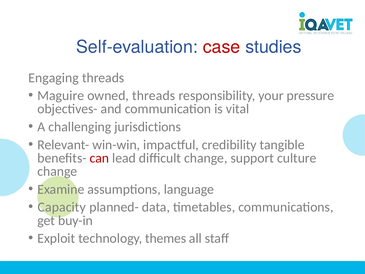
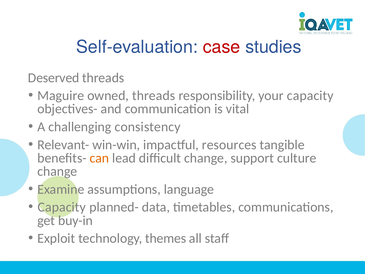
Engaging: Engaging -> Deserved
your pressure: pressure -> capacity
jurisdictions: jurisdictions -> consistency
credibility: credibility -> resources
can colour: red -> orange
